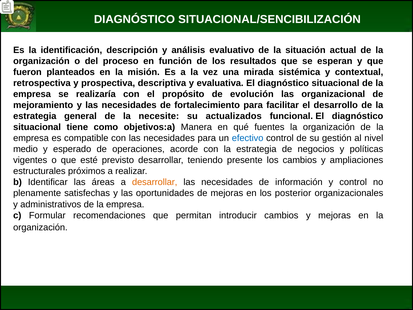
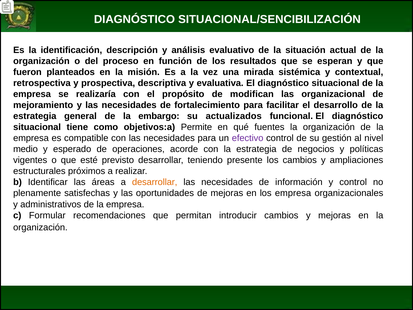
evolución: evolución -> modifican
necesite: necesite -> embargo
Manera: Manera -> Permite
efectivo colour: blue -> purple
los posterior: posterior -> empresa
